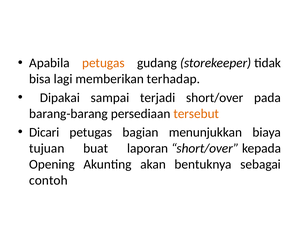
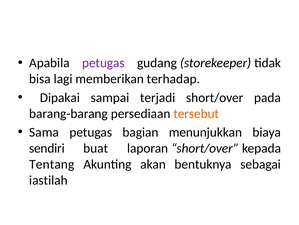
petugas at (103, 63) colour: orange -> purple
Dicari: Dicari -> Sama
tujuan: tujuan -> sendiri
Opening: Opening -> Tentang
contoh: contoh -> iastilah
